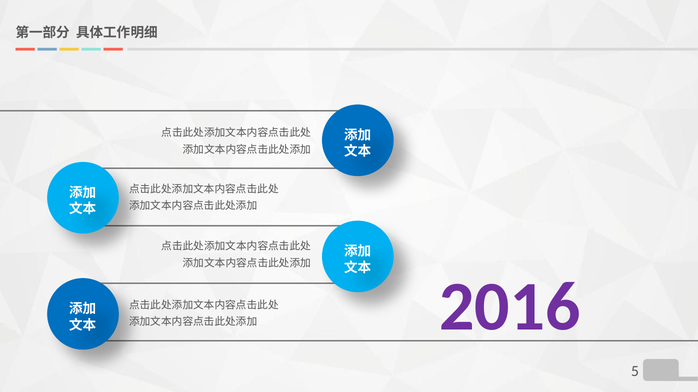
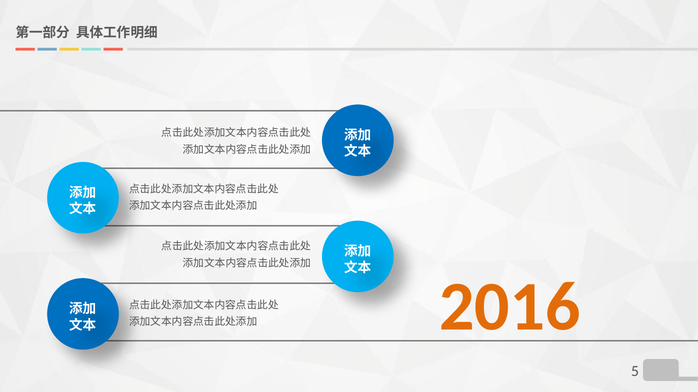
2016 colour: purple -> orange
